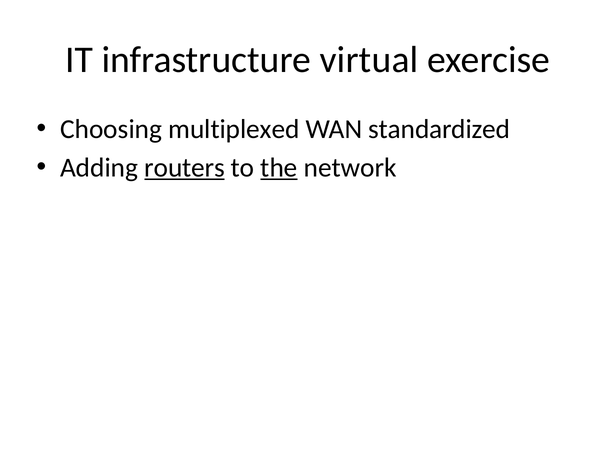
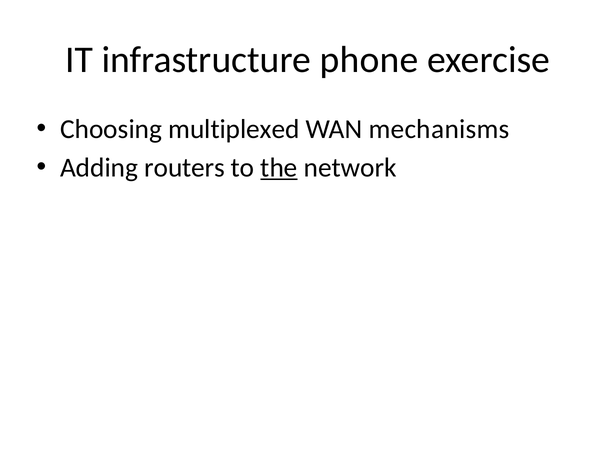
virtual: virtual -> phone
standardized: standardized -> mechanisms
routers underline: present -> none
